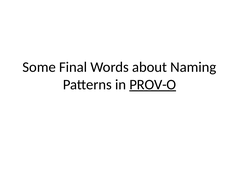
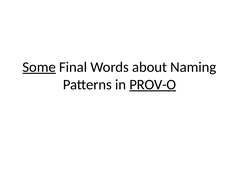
Some underline: none -> present
